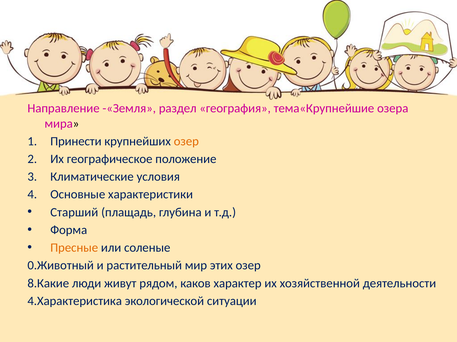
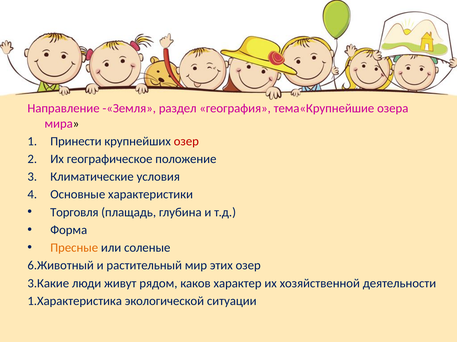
озер at (186, 142) colour: orange -> red
Старший: Старший -> Торговля
0.Животный: 0.Животный -> 6.Животный
8.Какие: 8.Какие -> 3.Какие
4.Характеристика: 4.Характеристика -> 1.Характеристика
